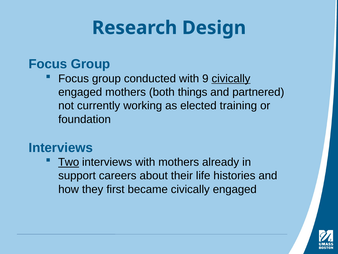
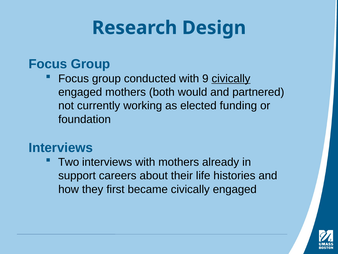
things: things -> would
training: training -> funding
Two underline: present -> none
